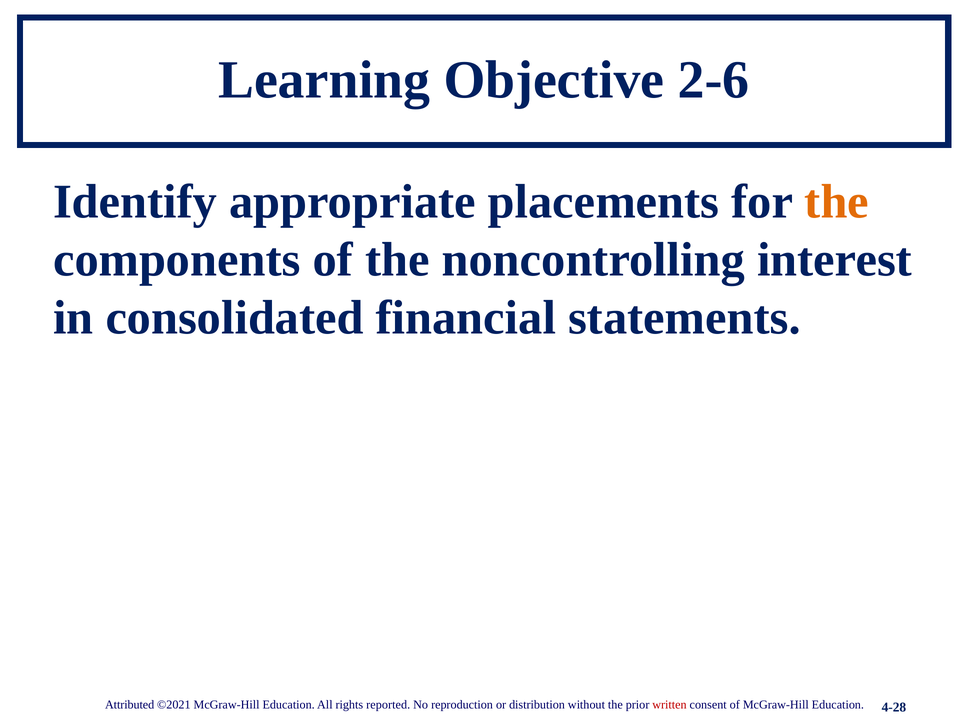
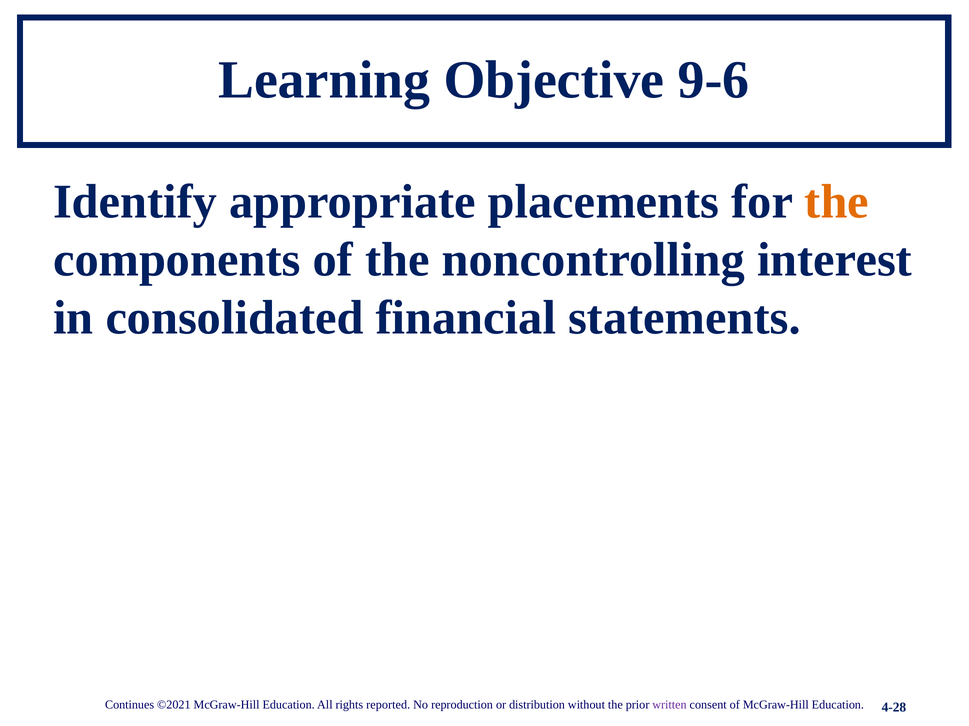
2-6: 2-6 -> 9-6
Attributed: Attributed -> Continues
written colour: red -> purple
